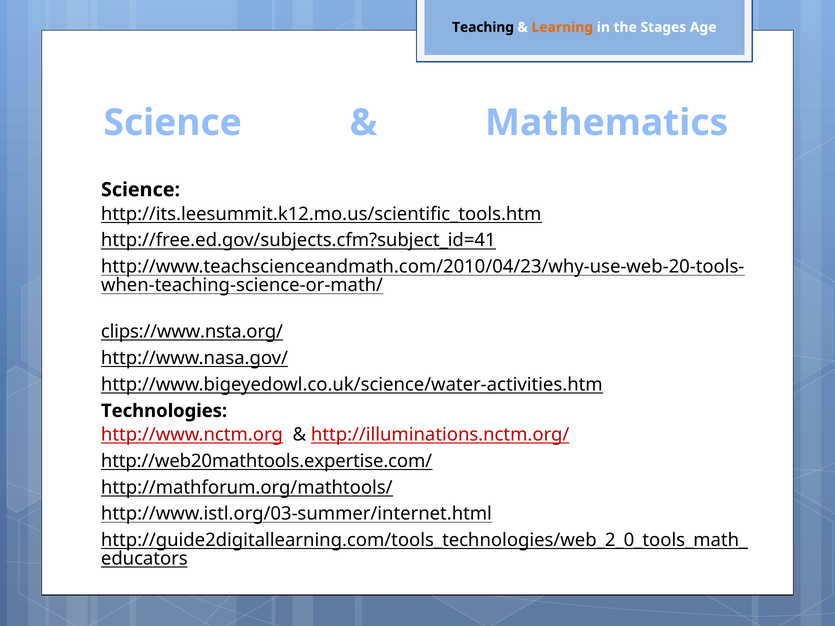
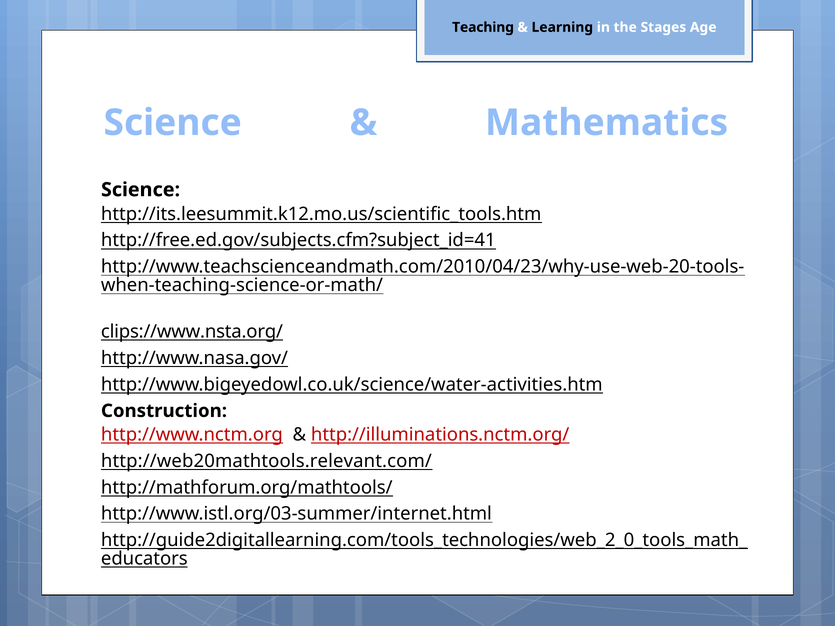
Learning colour: orange -> black
Technologies: Technologies -> Construction
http://web20mathtools.expertise.com/: http://web20mathtools.expertise.com/ -> http://web20mathtools.relevant.com/
